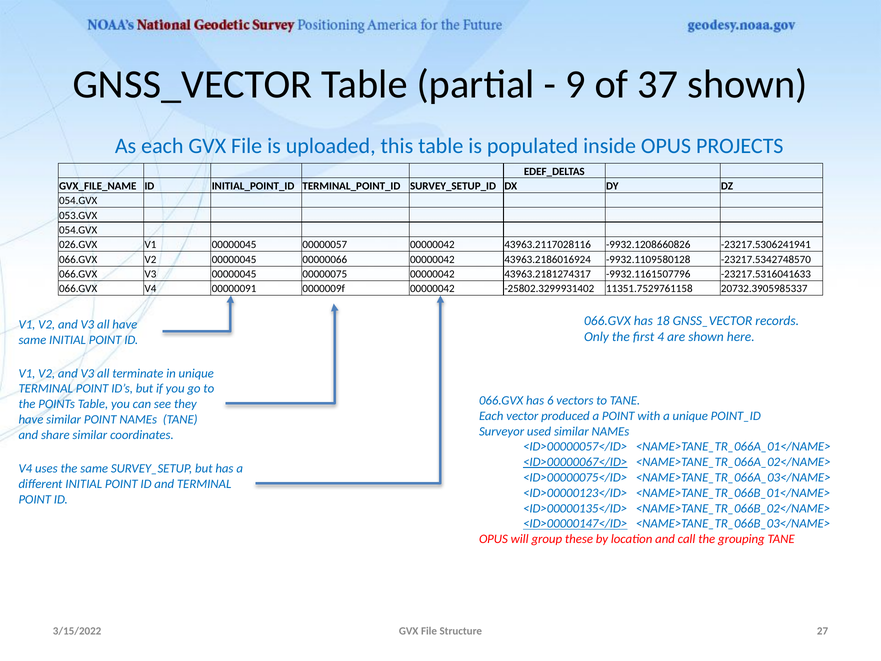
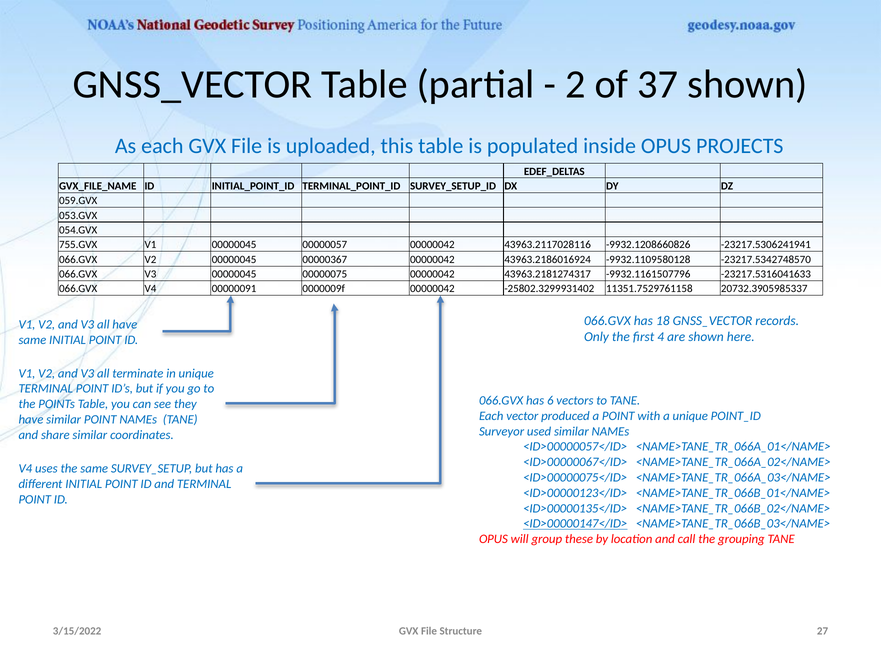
9: 9 -> 2
054.GVX at (78, 201): 054.GVX -> 059.GVX
026.GVX: 026.GVX -> 755.GVX
00000066: 00000066 -> 00000367
<ID>00000067</ID> underline: present -> none
